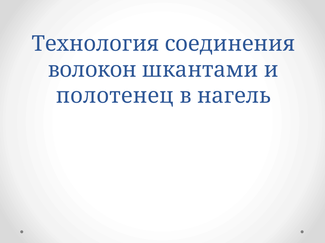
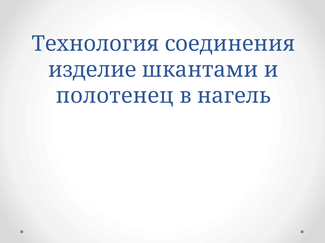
волокон: волокон -> изделие
